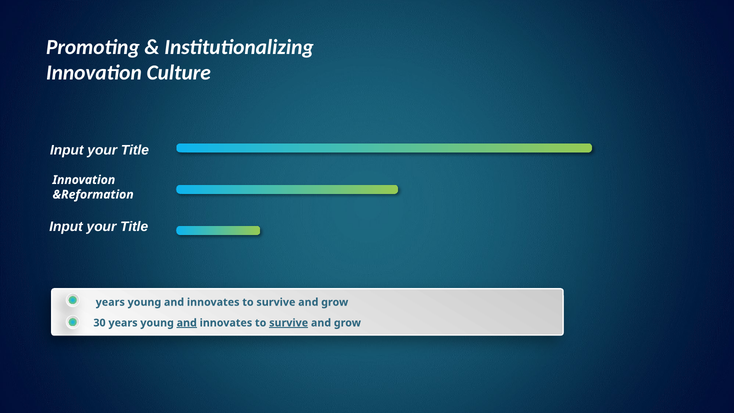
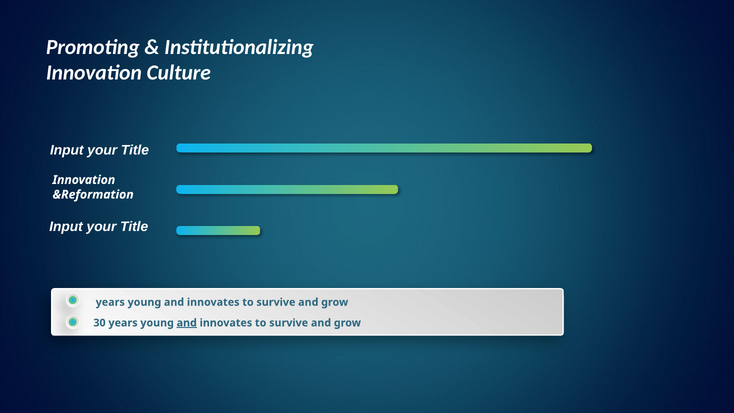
survive at (289, 323) underline: present -> none
